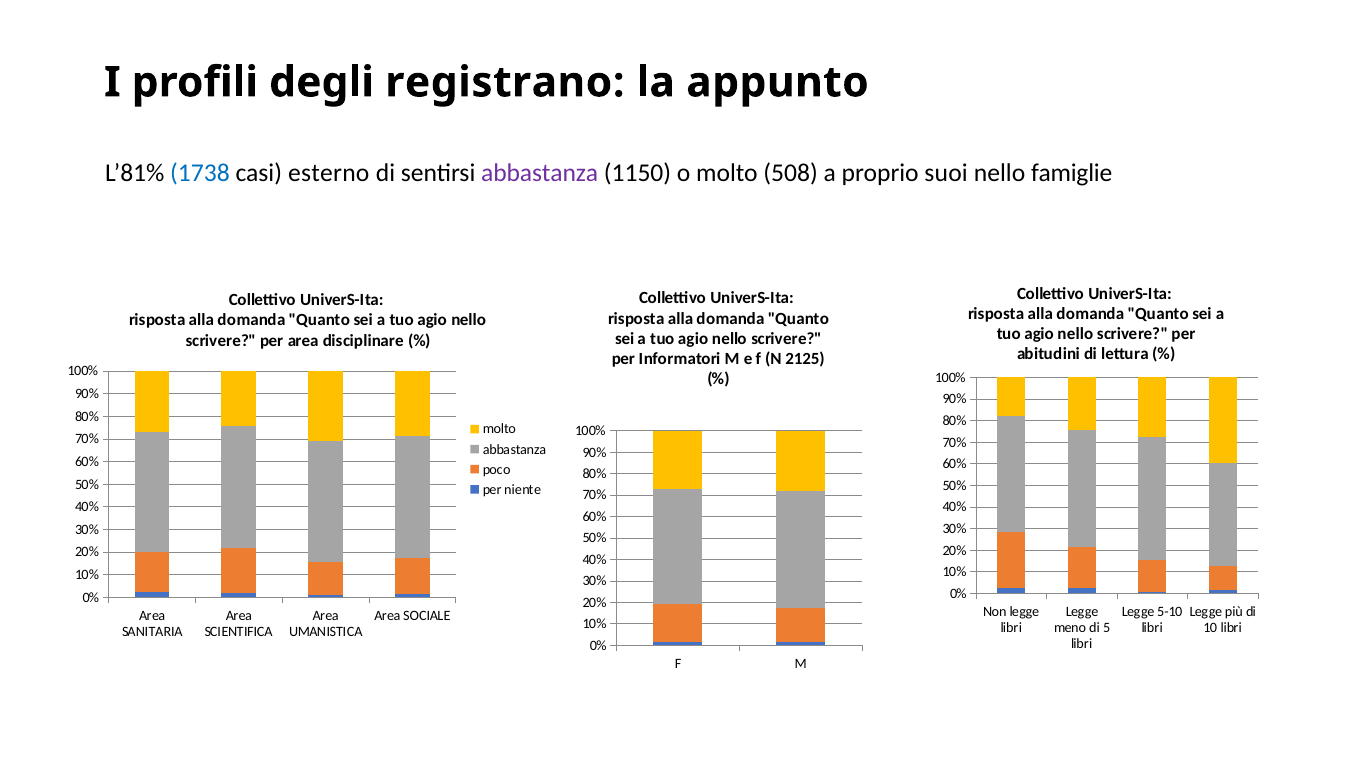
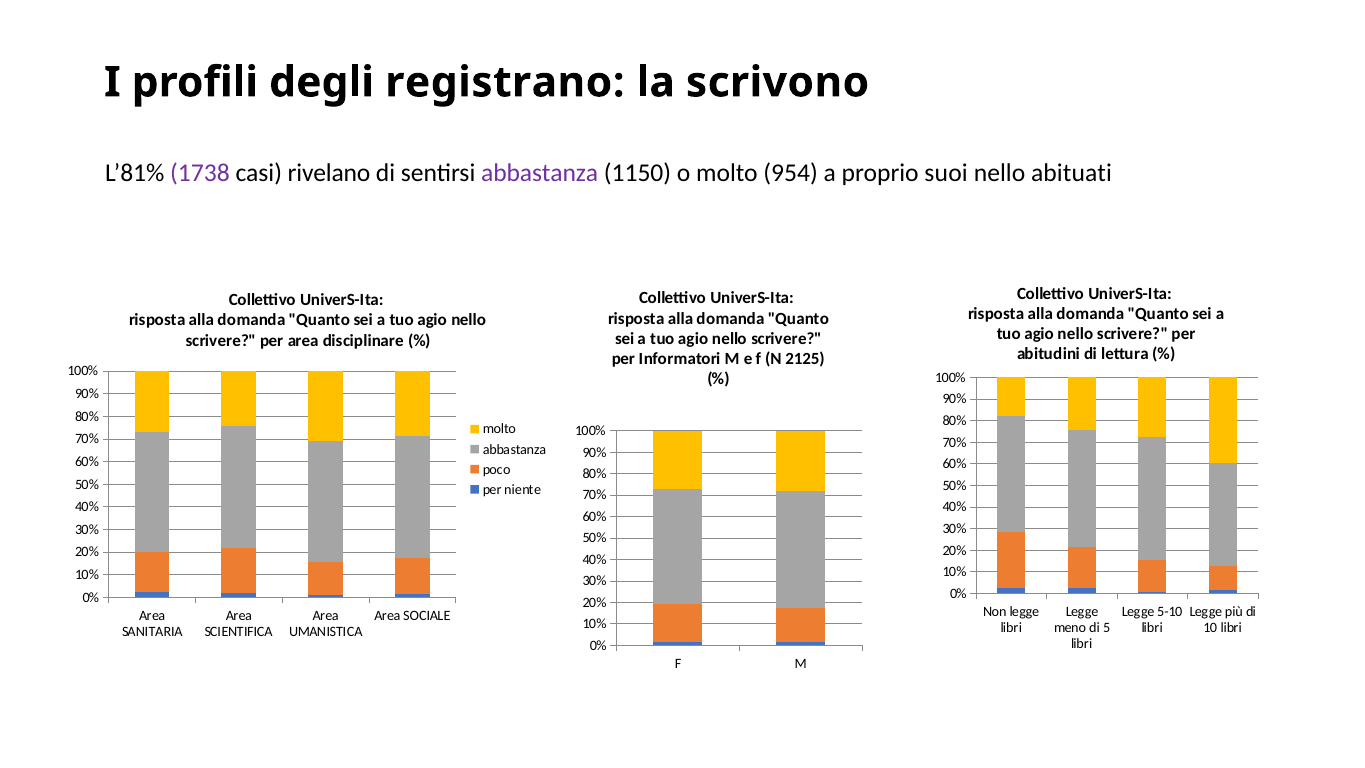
appunto: appunto -> scrivono
1738 colour: blue -> purple
esterno: esterno -> rivelano
508: 508 -> 954
famiglie: famiglie -> abituati
